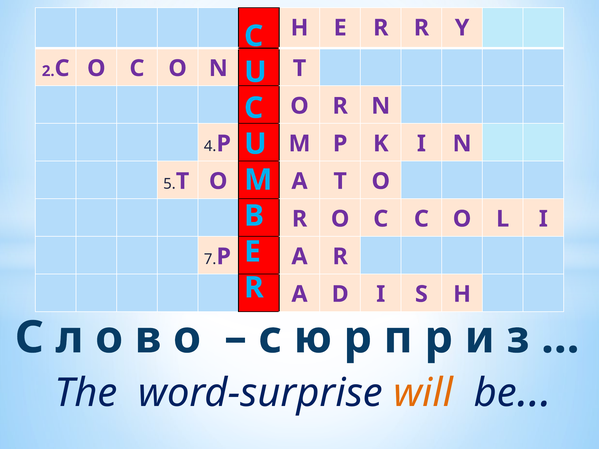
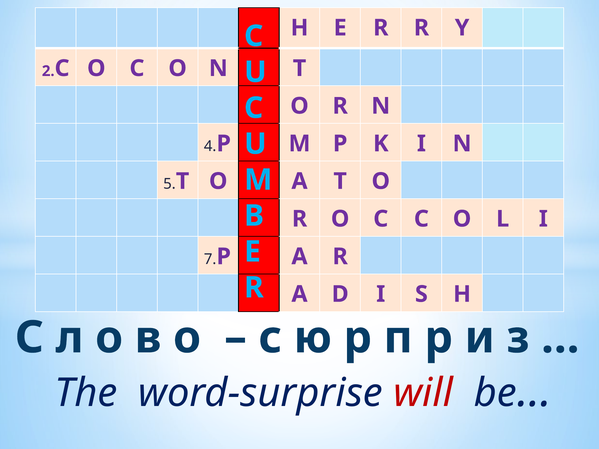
will colour: orange -> red
